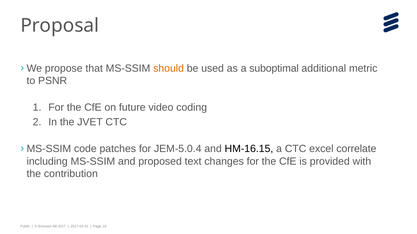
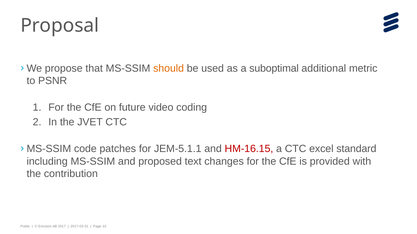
JEM-5.0.4: JEM-5.0.4 -> JEM-5.1.1
HM-16.15 colour: black -> red
correlate: correlate -> standard
